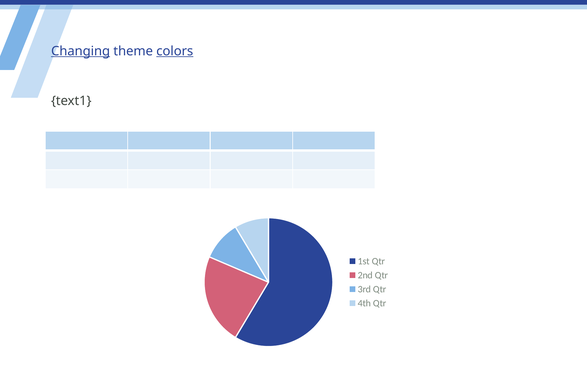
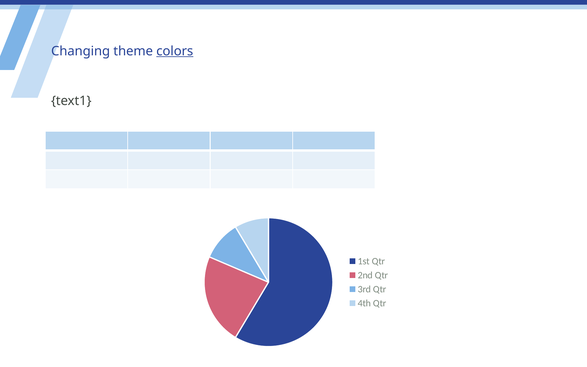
Changing underline: present -> none
